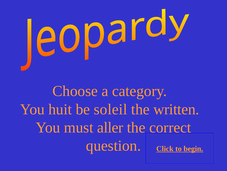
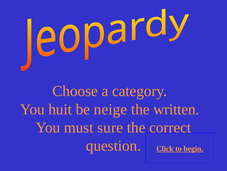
soleil: soleil -> neige
aller: aller -> sure
